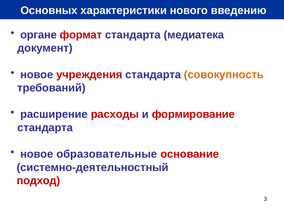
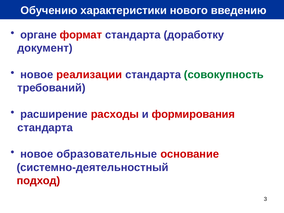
Основных: Основных -> Обучению
медиатека: медиатека -> доработку
учреждения: учреждения -> реализации
совокупность colour: orange -> green
формирование: формирование -> формирования
